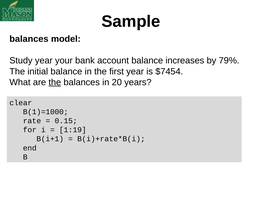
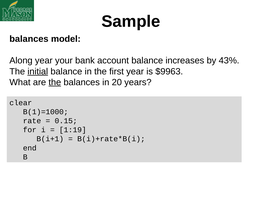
Study: Study -> Along
79%: 79% -> 43%
initial underline: none -> present
$7454: $7454 -> $9963
